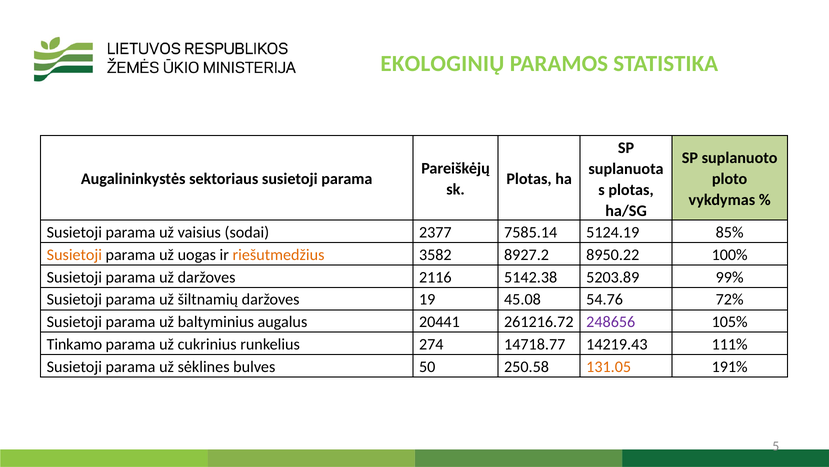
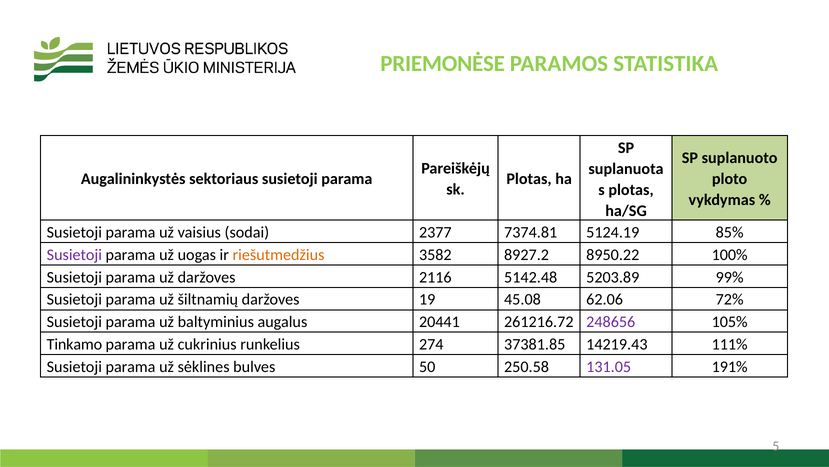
EKOLOGINIŲ: EKOLOGINIŲ -> PRIEMONĖSE
7585.14: 7585.14 -> 7374.81
Susietoji at (74, 254) colour: orange -> purple
5142.38: 5142.38 -> 5142.48
54.76: 54.76 -> 62.06
14718.77: 14718.77 -> 37381.85
131.05 colour: orange -> purple
